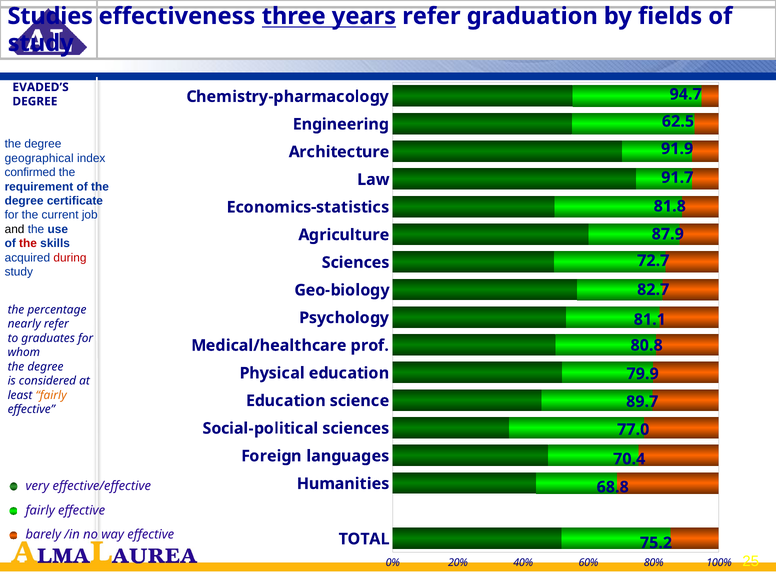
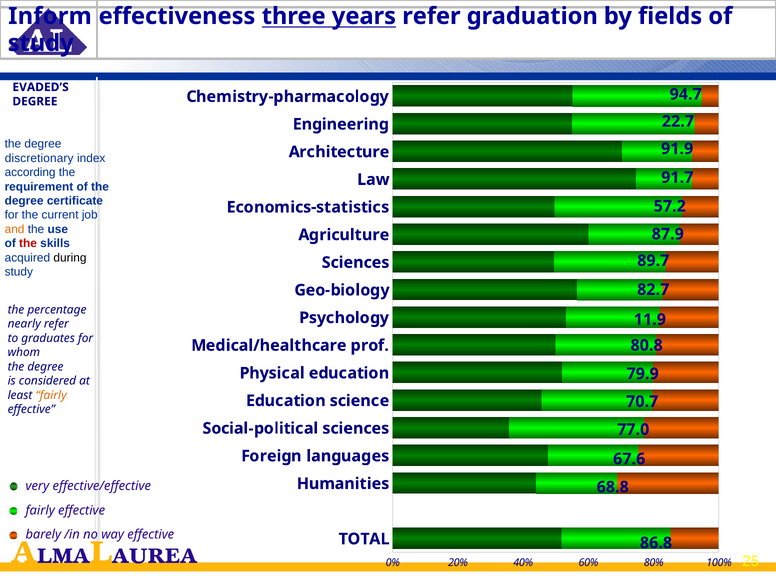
Studies: Studies -> Inform
62.5: 62.5 -> 22.7
geographical: geographical -> discretionary
confirmed: confirmed -> according
81.8: 81.8 -> 57.2
and colour: black -> orange
during colour: red -> black
72.7: 72.7 -> 89.7
81.1: 81.1 -> 11.9
89.7: 89.7 -> 70.7
70.4: 70.4 -> 67.6
75.2: 75.2 -> 86.8
